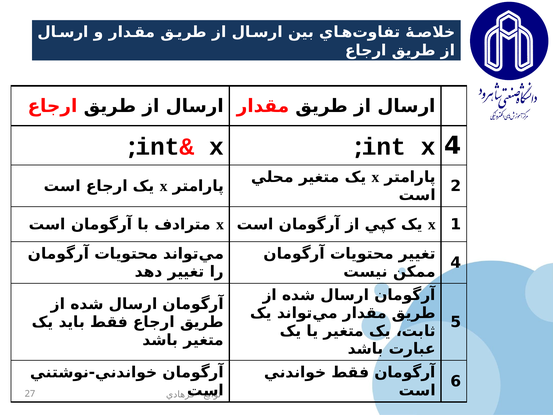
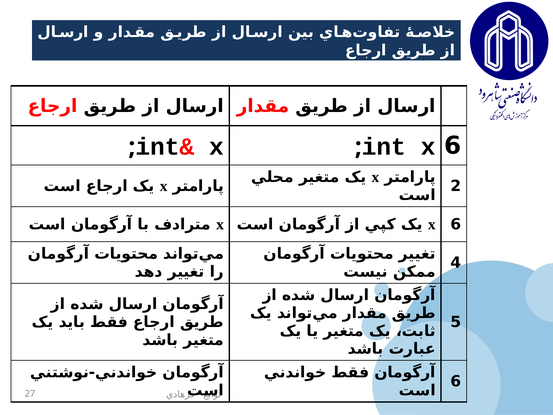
4 at (453, 146): 4 -> 6
1 at (456, 224): 1 -> 6
